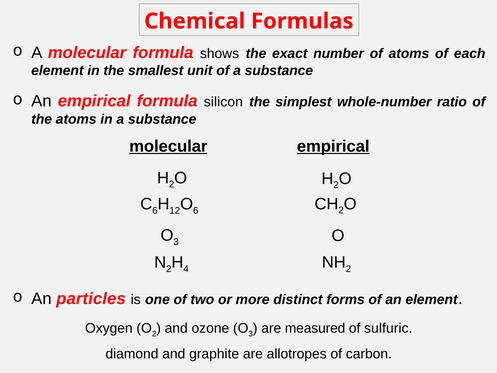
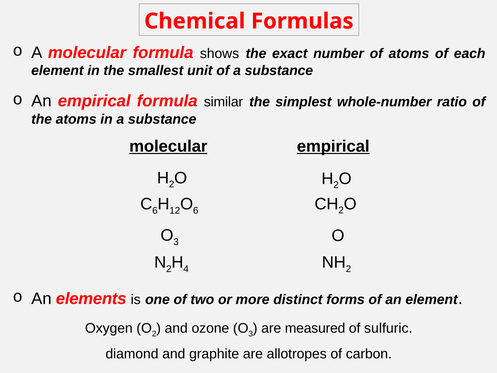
silicon: silicon -> similar
particles: particles -> elements
